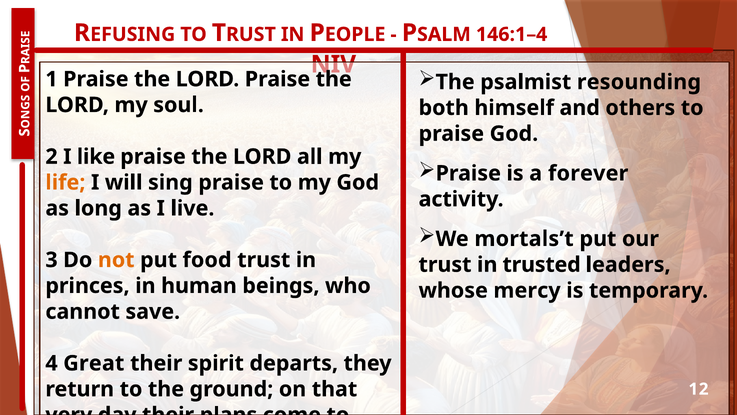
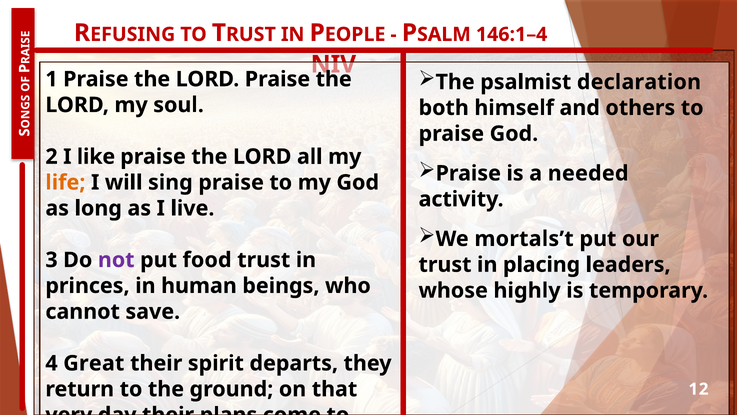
resounding: resounding -> declaration
forever: forever -> needed
not colour: orange -> purple
trusted: trusted -> placing
mercy: mercy -> highly
